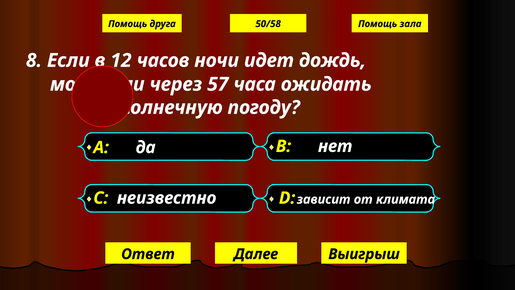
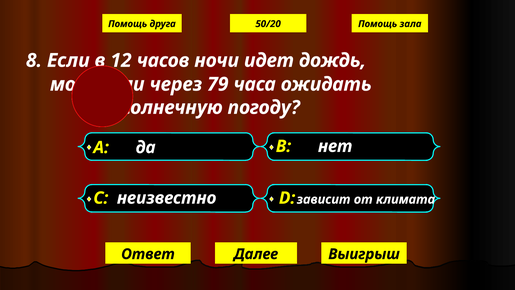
50/58: 50/58 -> 50/20
57: 57 -> 79
